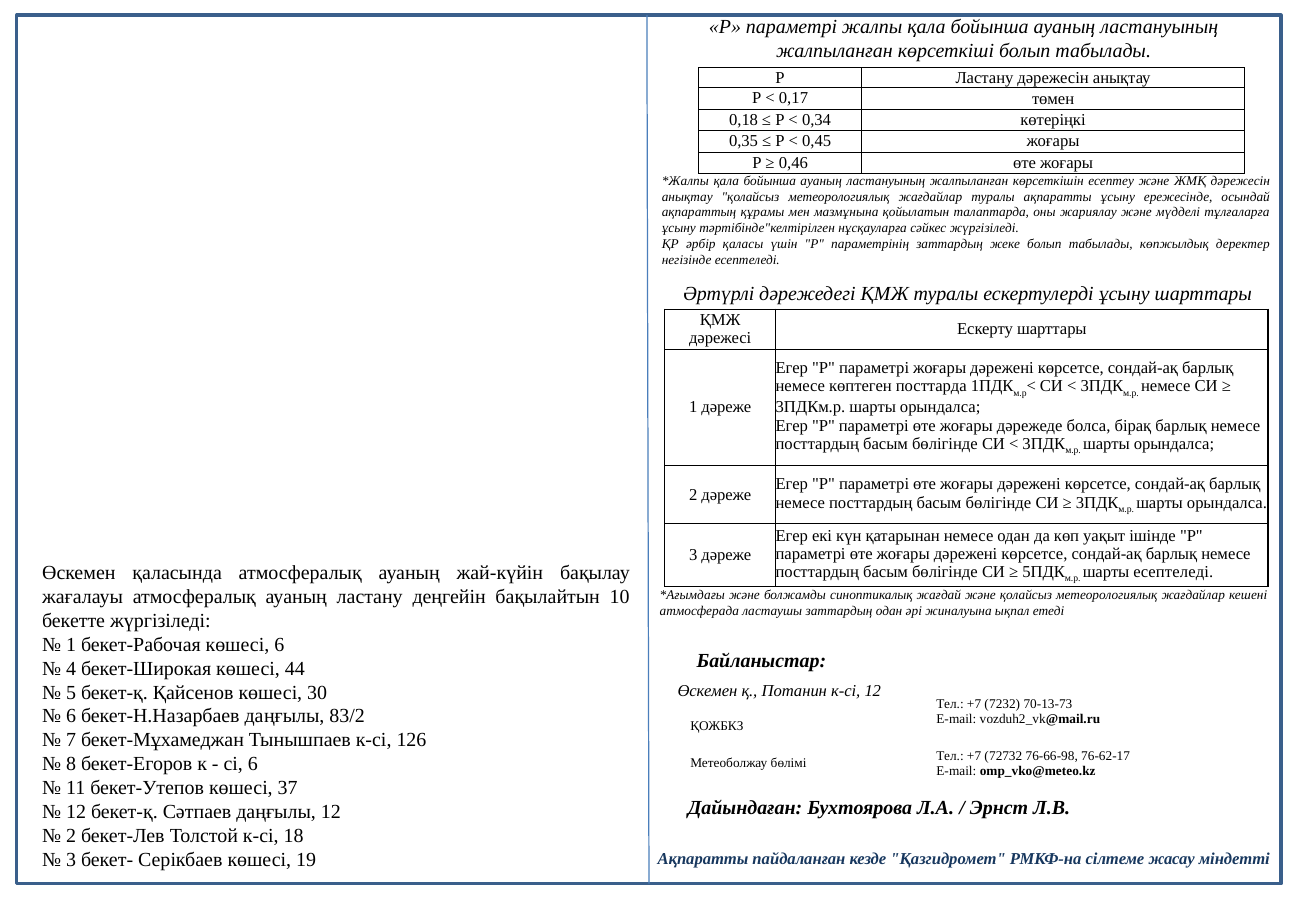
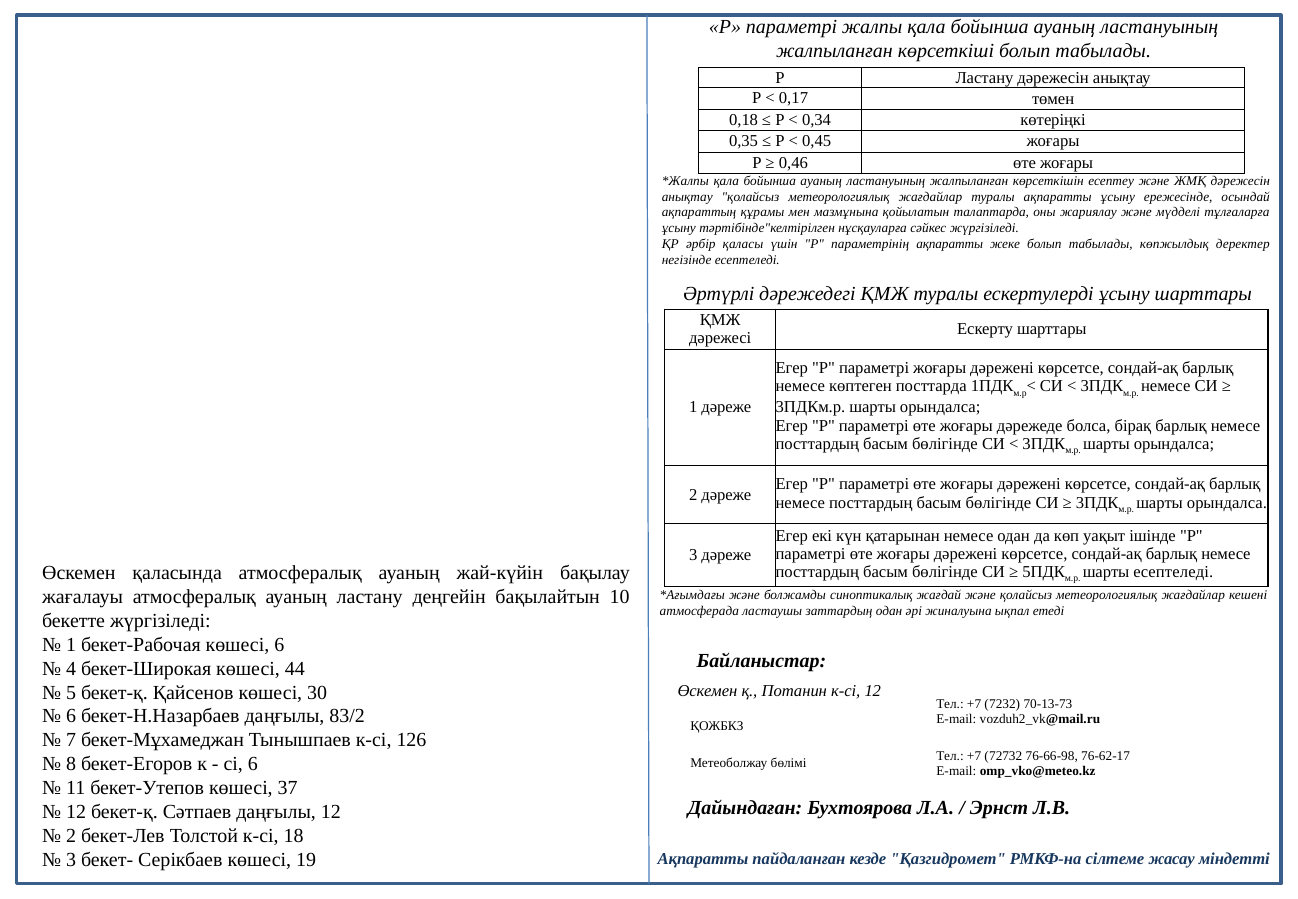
параметрінің заттардың: заттардың -> ақпаратты
